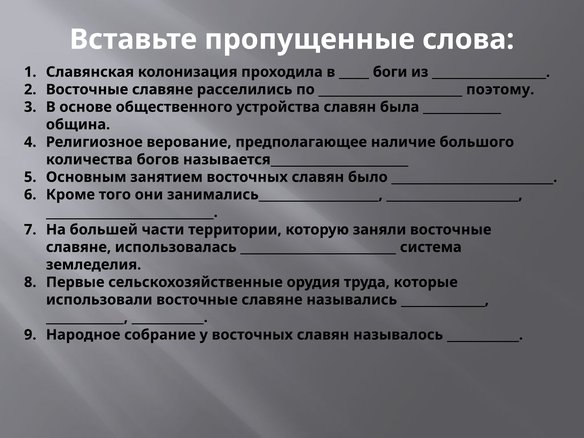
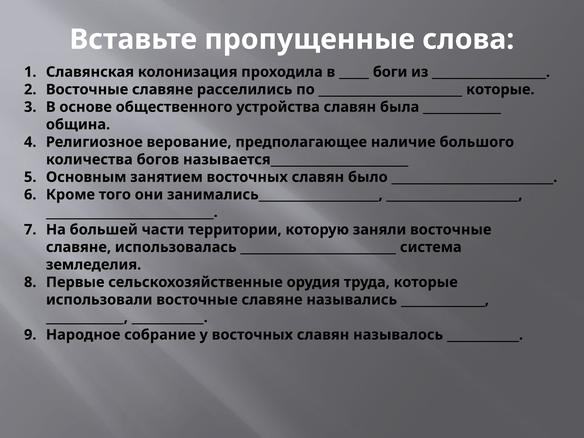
поэтому at (500, 89): поэтому -> которые
